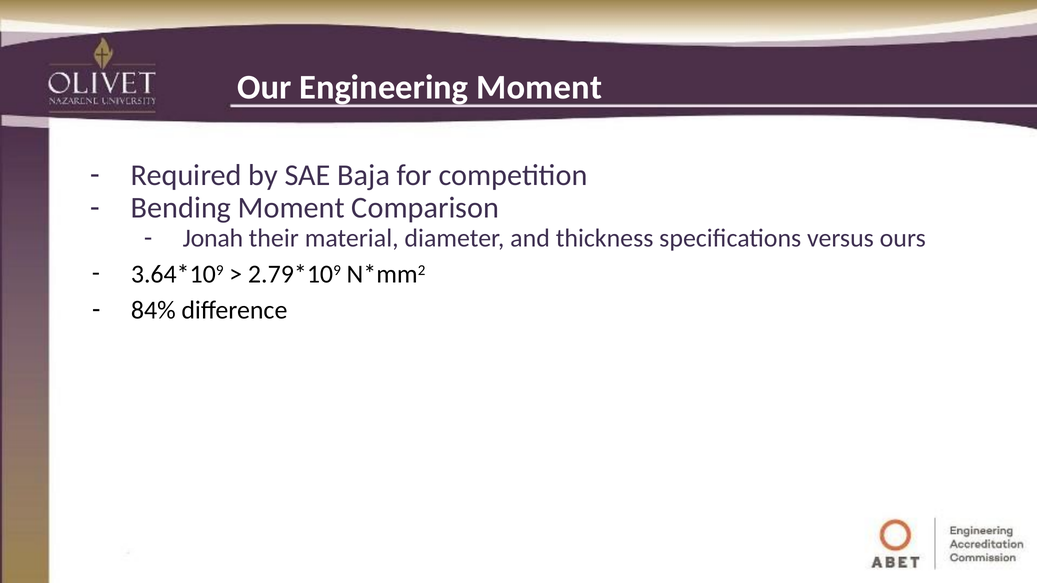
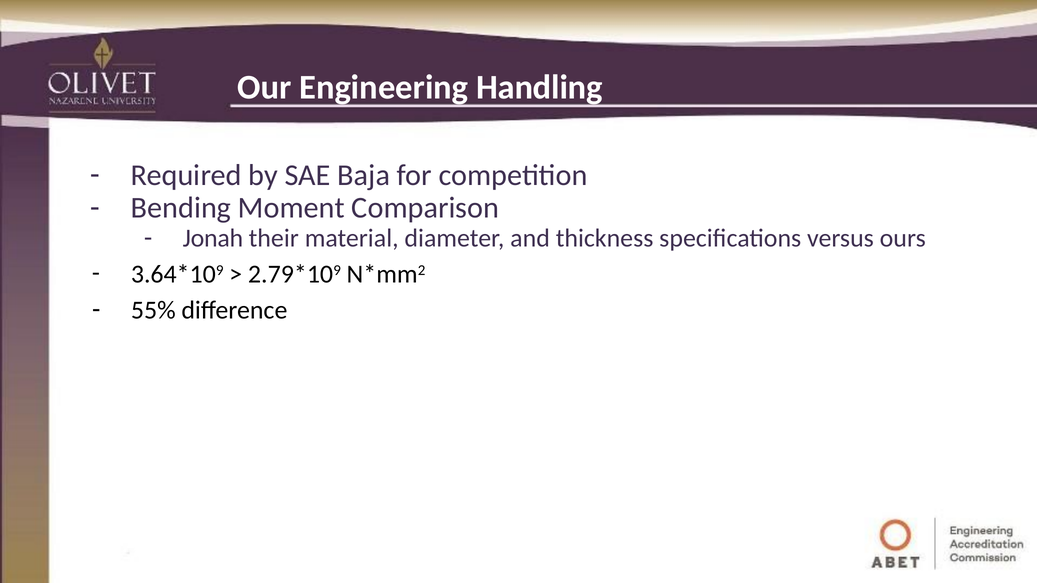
Engineering Moment: Moment -> Handling
84%: 84% -> 55%
